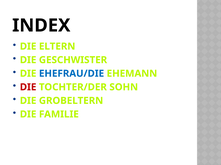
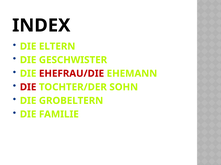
EHEFRAU/DIE colour: blue -> red
